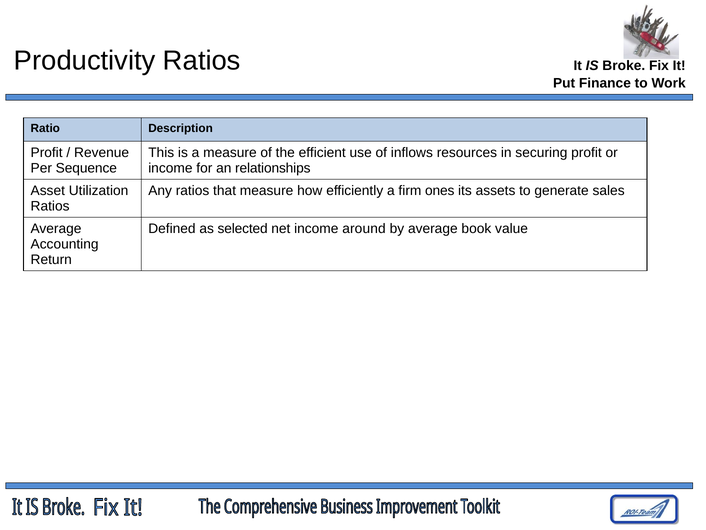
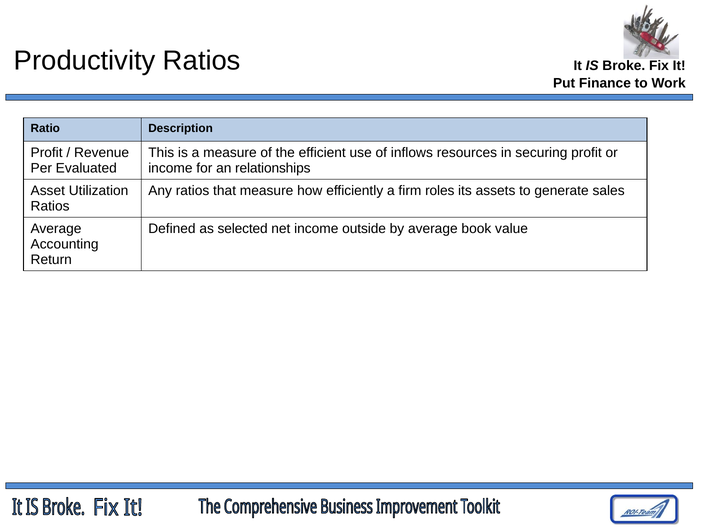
Sequence: Sequence -> Evaluated
ones: ones -> roles
around: around -> outside
